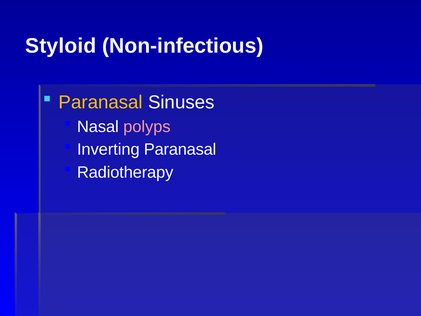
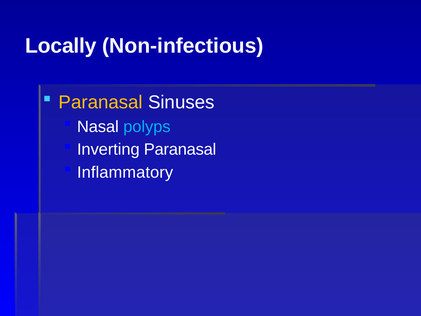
Styloid: Styloid -> Locally
polyps colour: pink -> light blue
Radiotherapy: Radiotherapy -> Inflammatory
